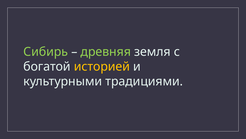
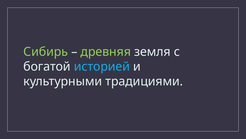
историей colour: yellow -> light blue
